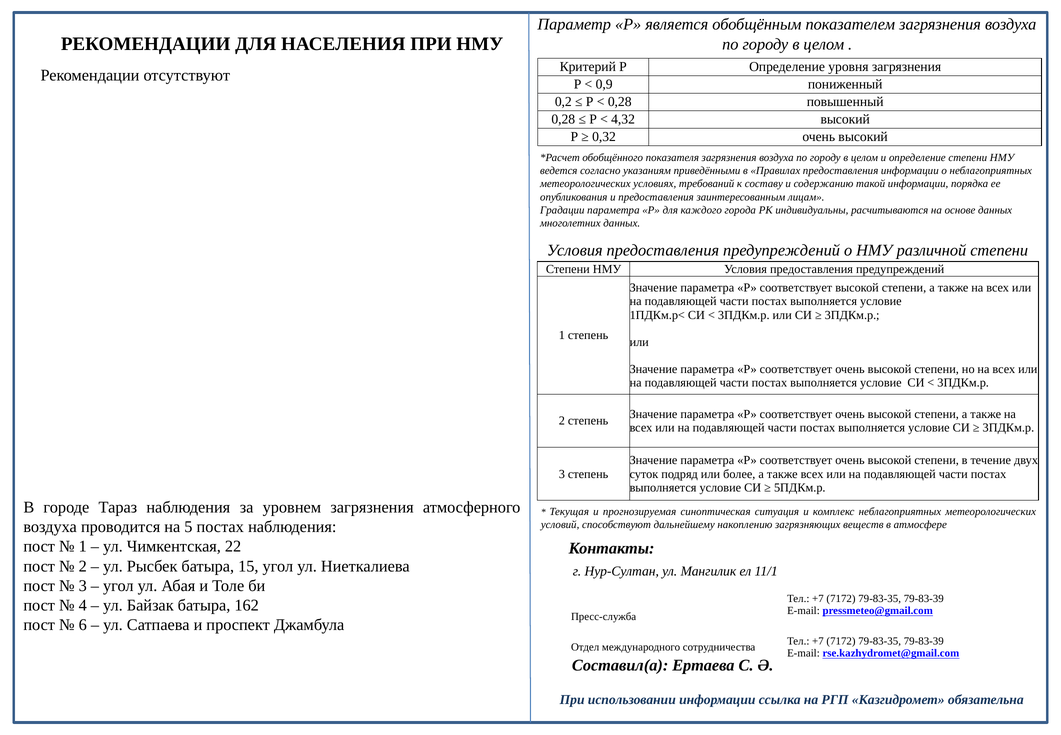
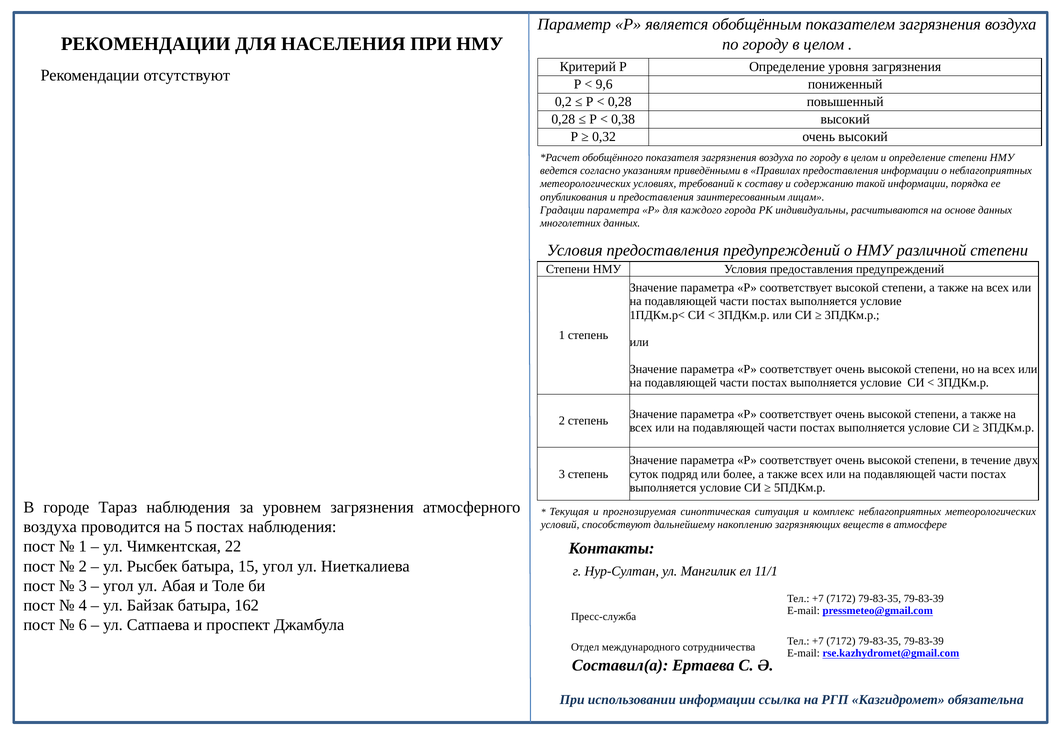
0,9: 0,9 -> 9,6
4,32: 4,32 -> 0,38
